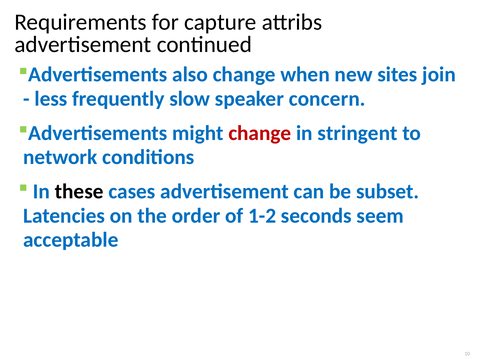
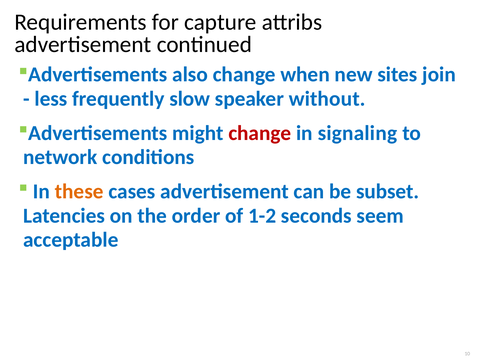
concern: concern -> without
stringent: stringent -> signaling
these colour: black -> orange
